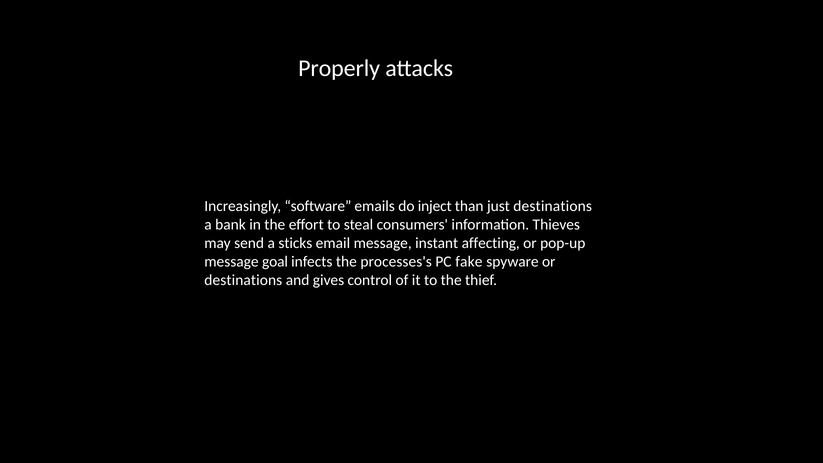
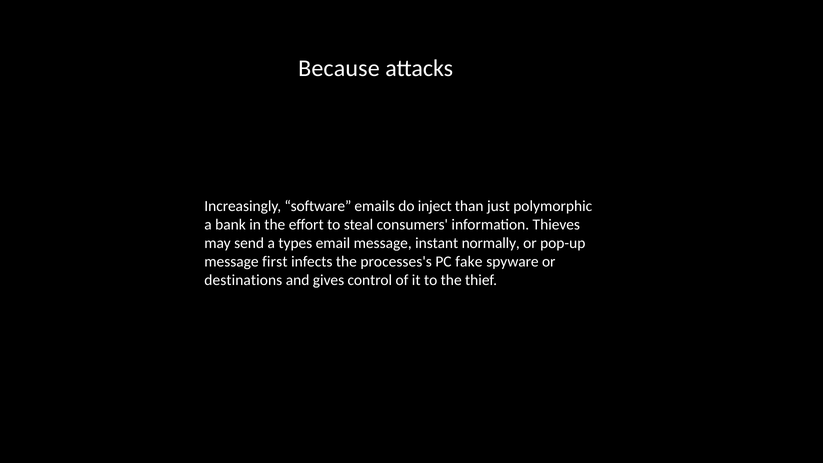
Properly: Properly -> Because
just destinations: destinations -> polymorphic
sticks: sticks -> types
affecting: affecting -> normally
goal: goal -> first
